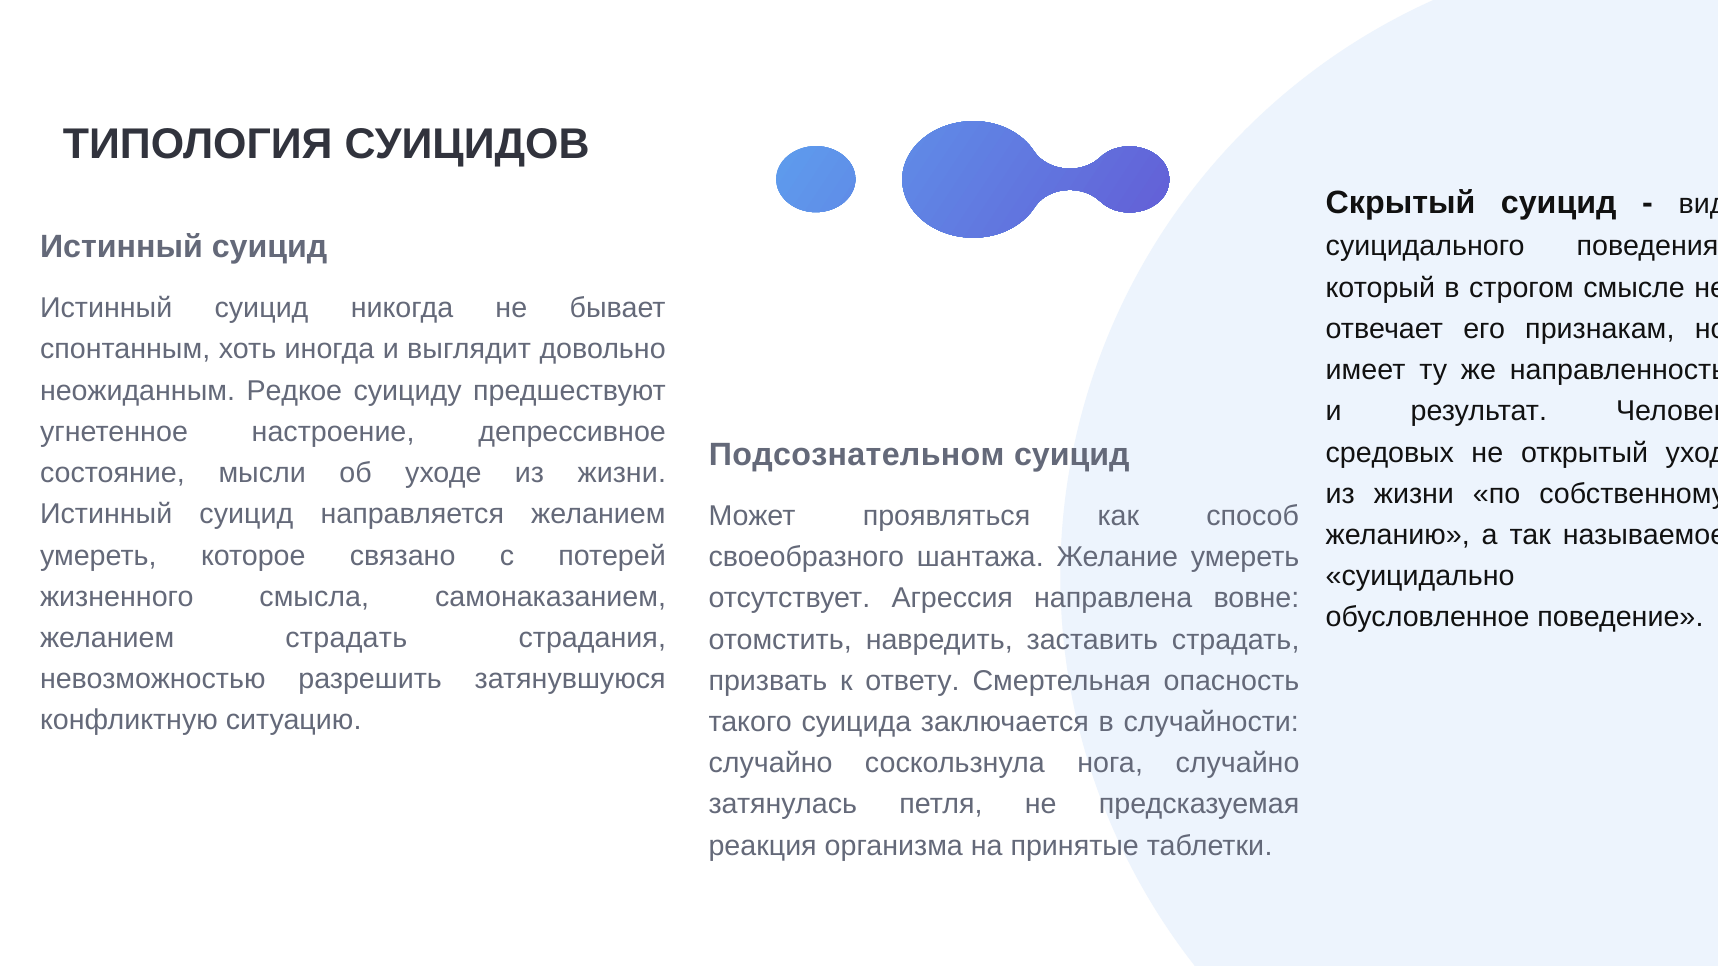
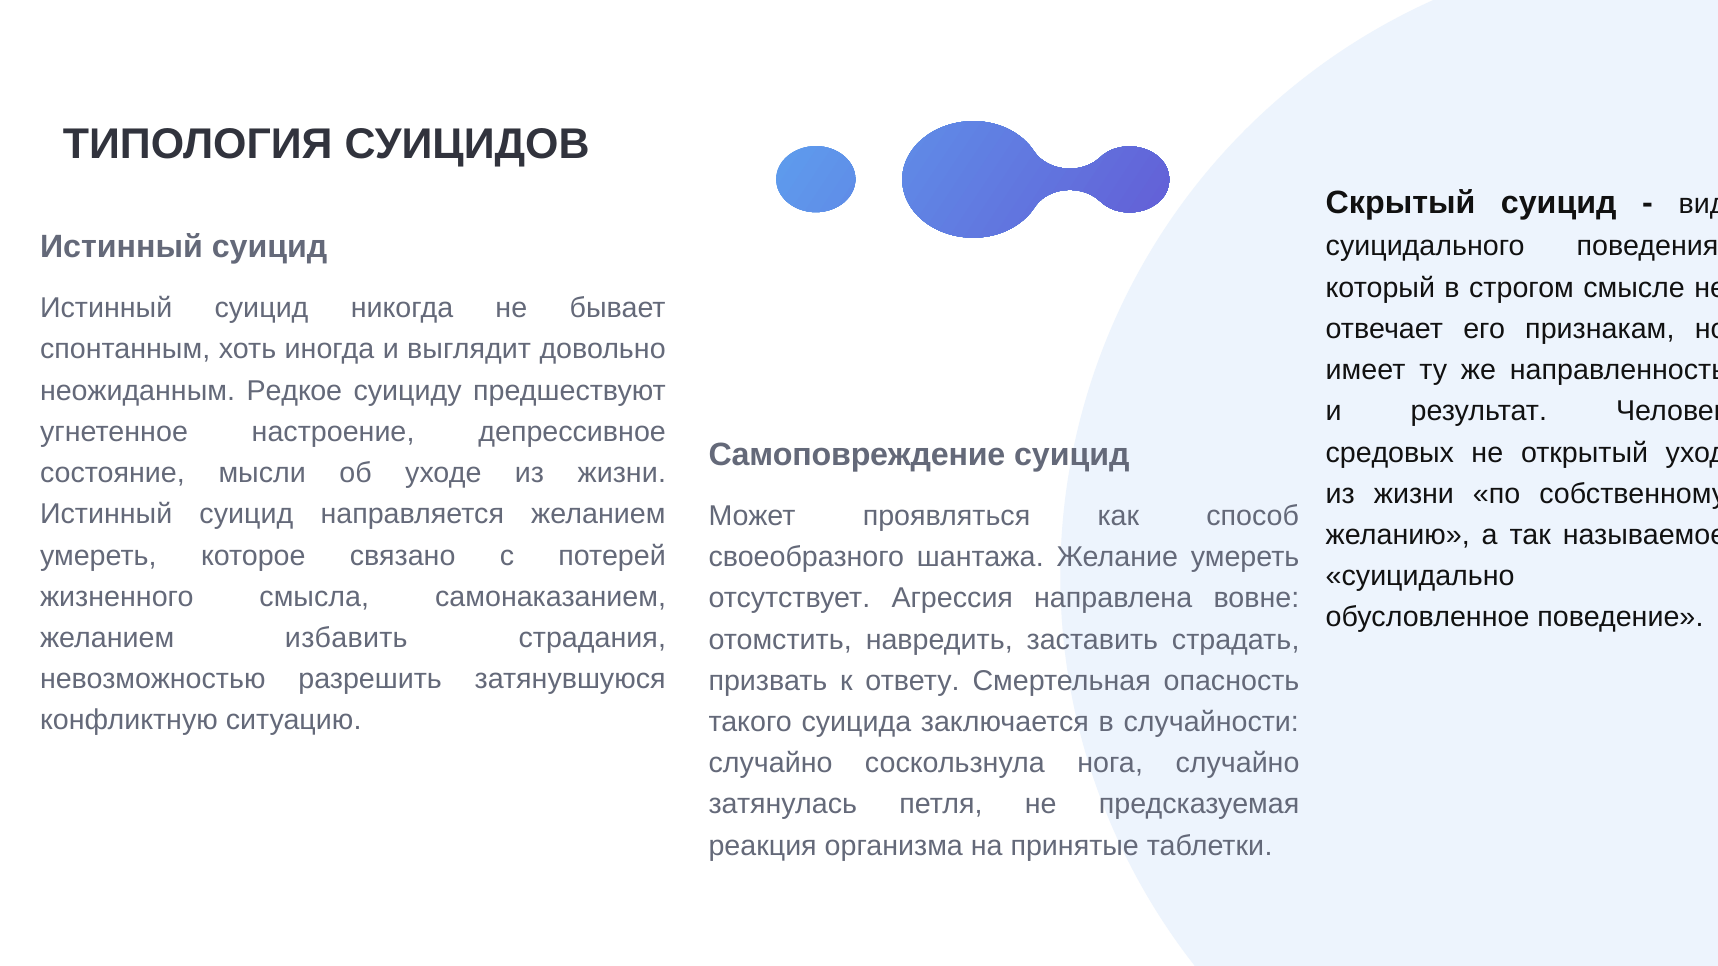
Подсознательном: Подсознательном -> Самоповреждение
желанием страдать: страдать -> избавить
